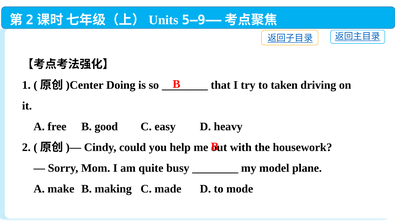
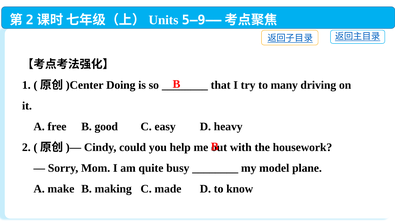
taken: taken -> many
mode: mode -> know
